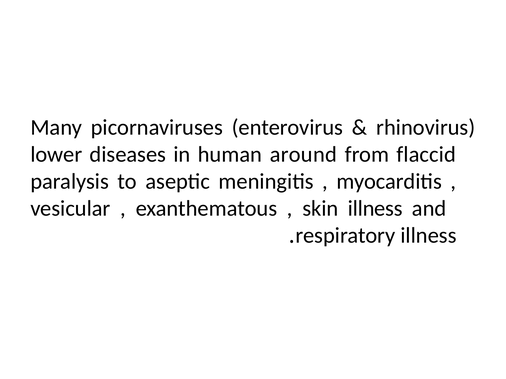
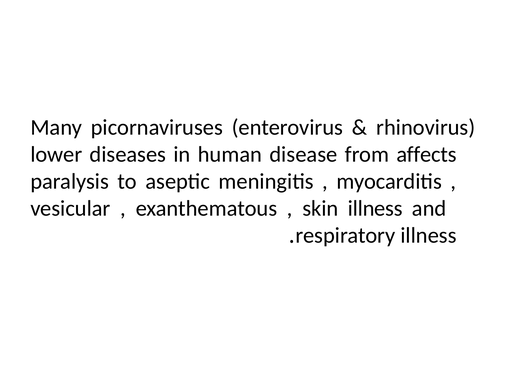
around: around -> disease
flaccid: flaccid -> affects
